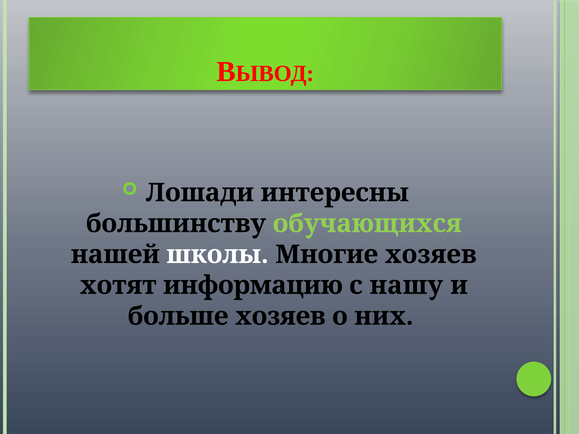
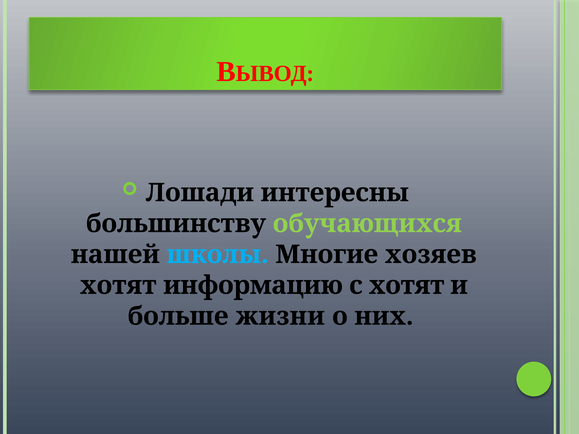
школы colour: white -> light blue
с нашу: нашу -> хотят
больше хозяев: хозяев -> жизни
